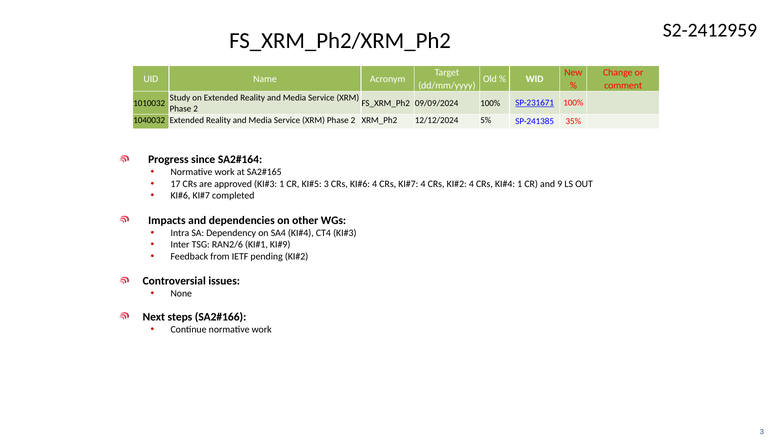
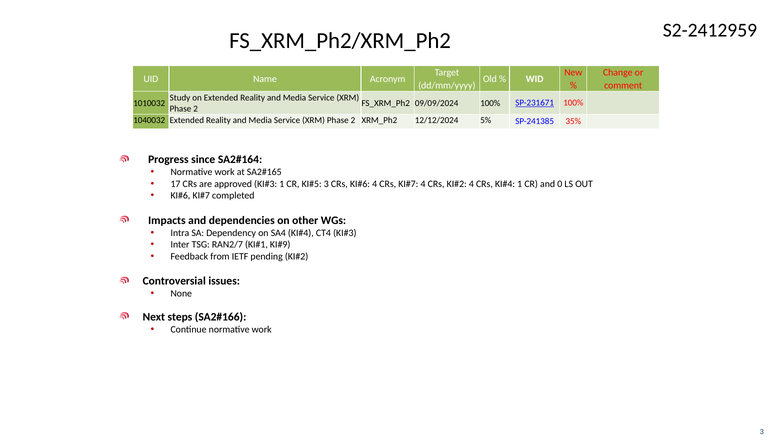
9: 9 -> 0
RAN2/6: RAN2/6 -> RAN2/7
